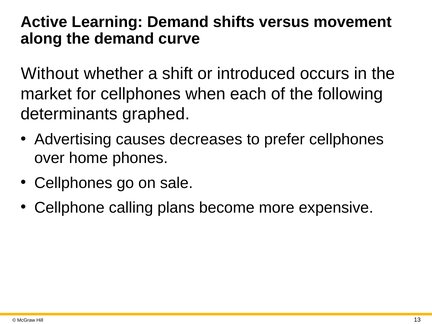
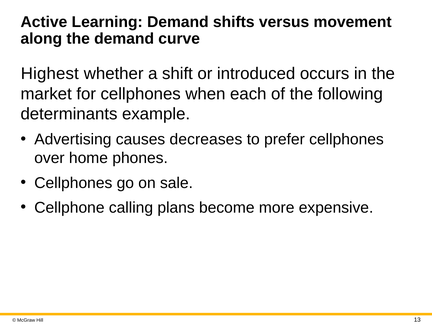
Without: Without -> Highest
graphed: graphed -> example
